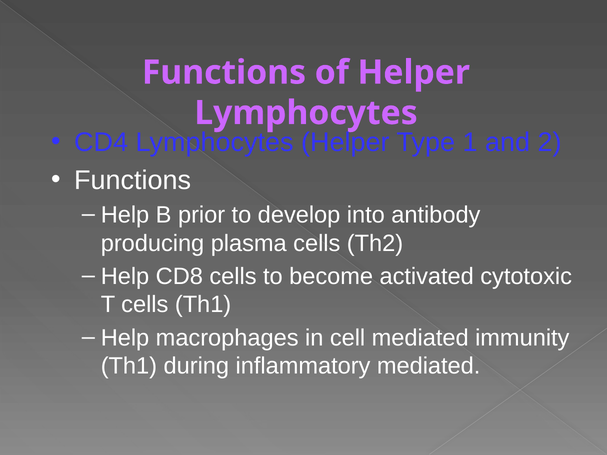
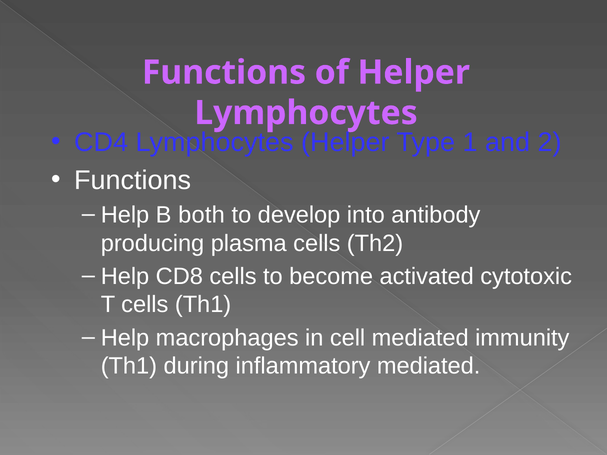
prior: prior -> both
